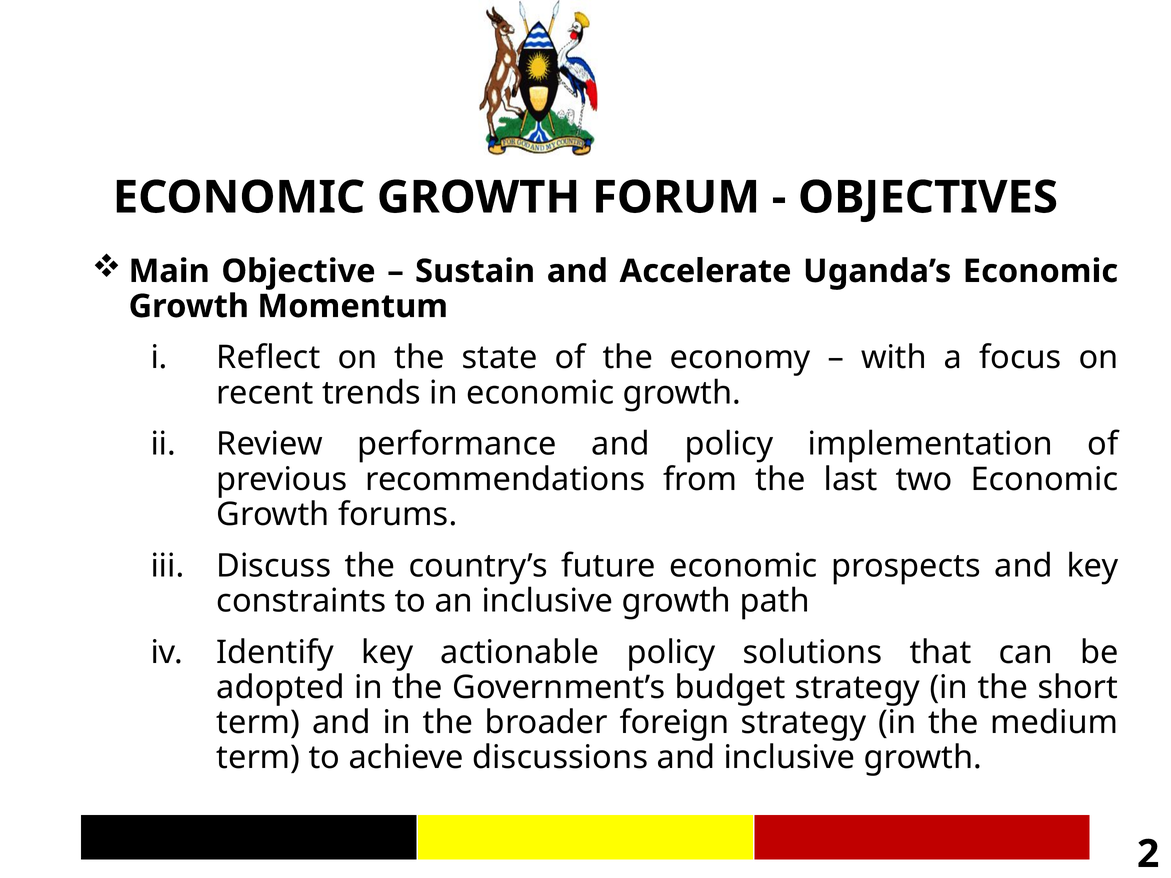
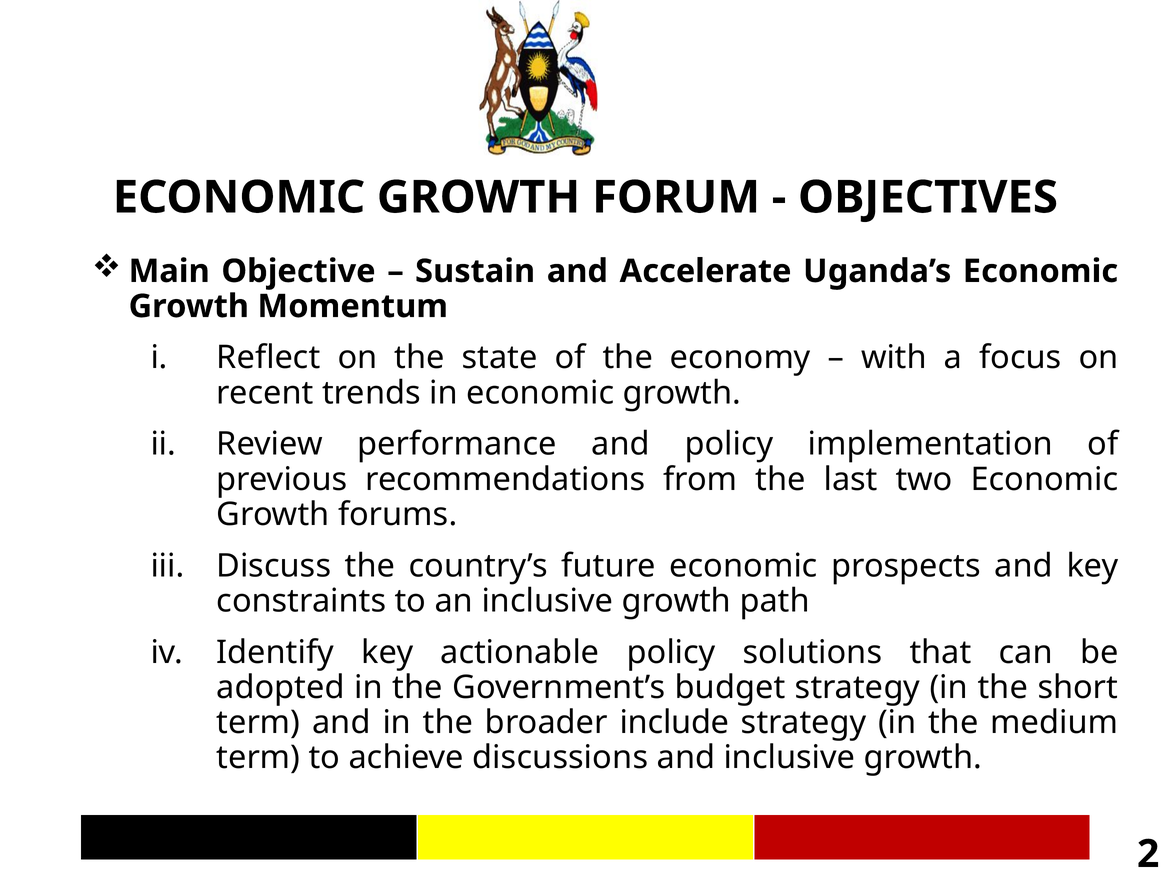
foreign: foreign -> include
